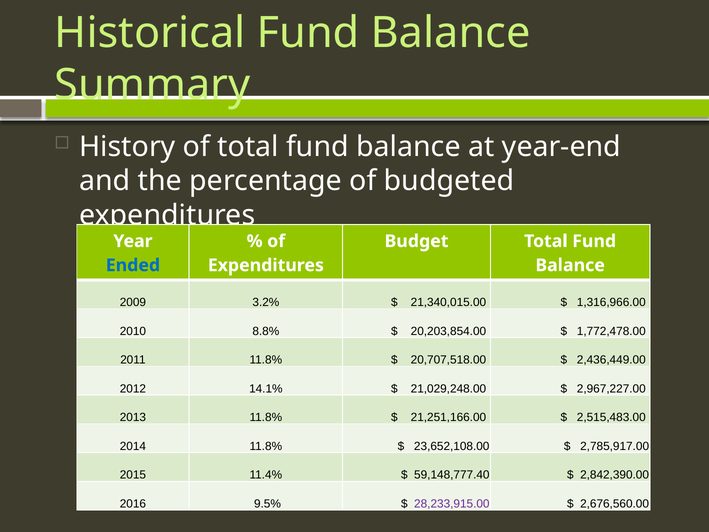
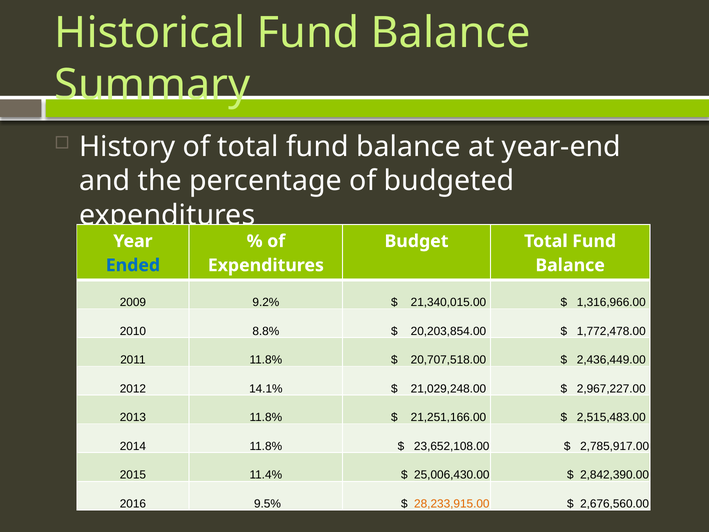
3.2%: 3.2% -> 9.2%
59,148,777.40: 59,148,777.40 -> 25,006,430.00
28,233,915.00 colour: purple -> orange
